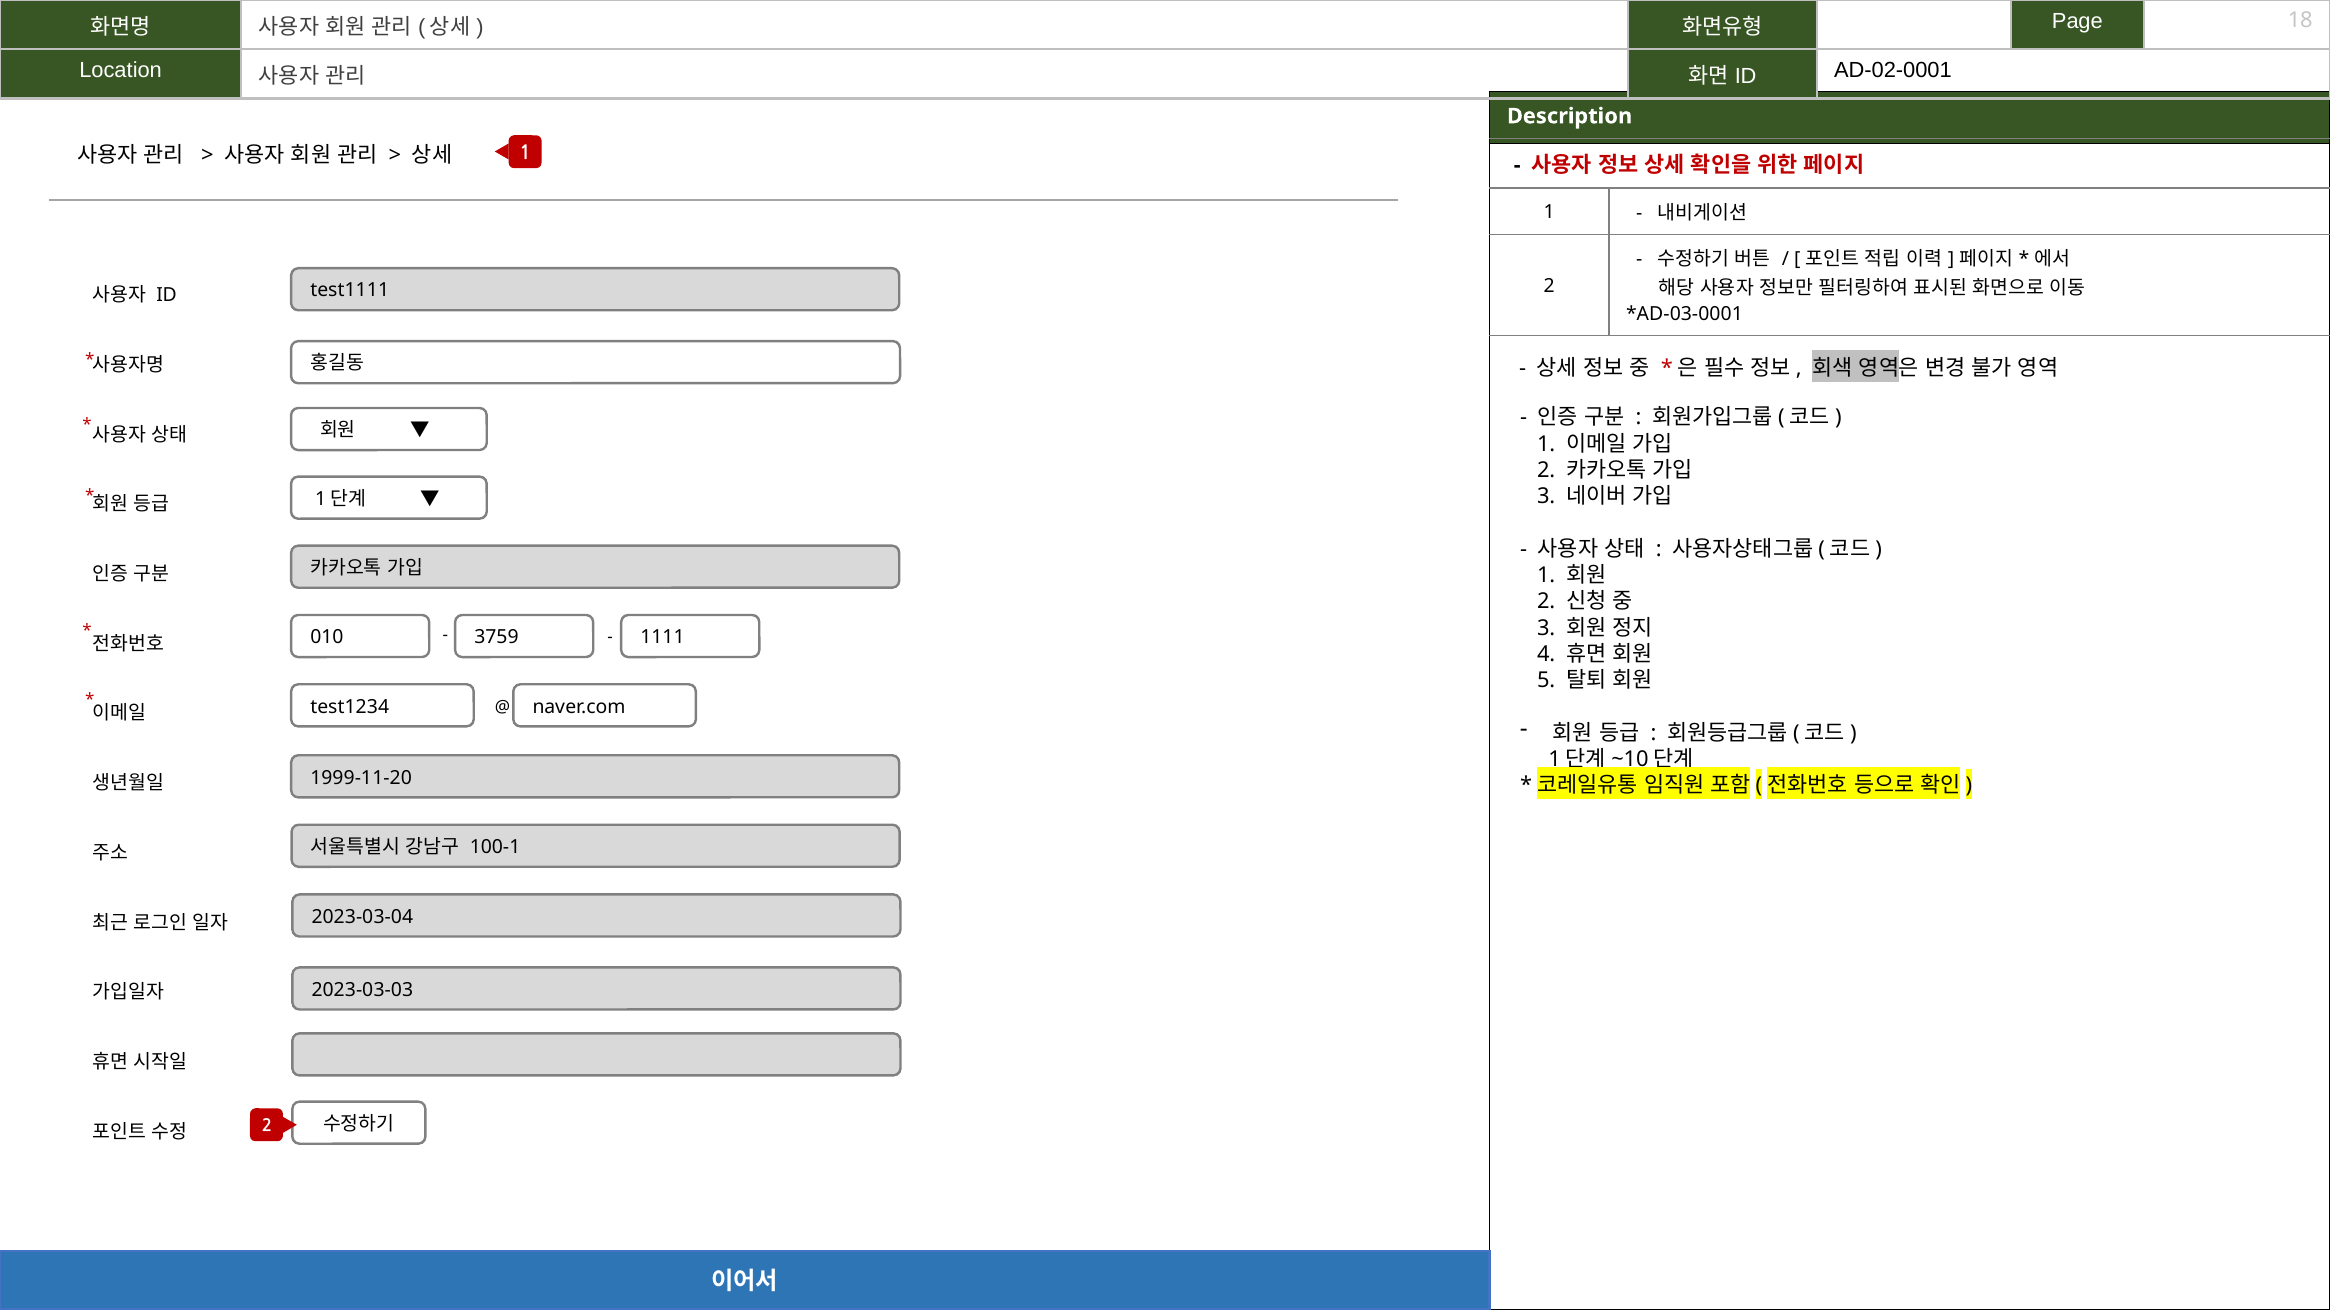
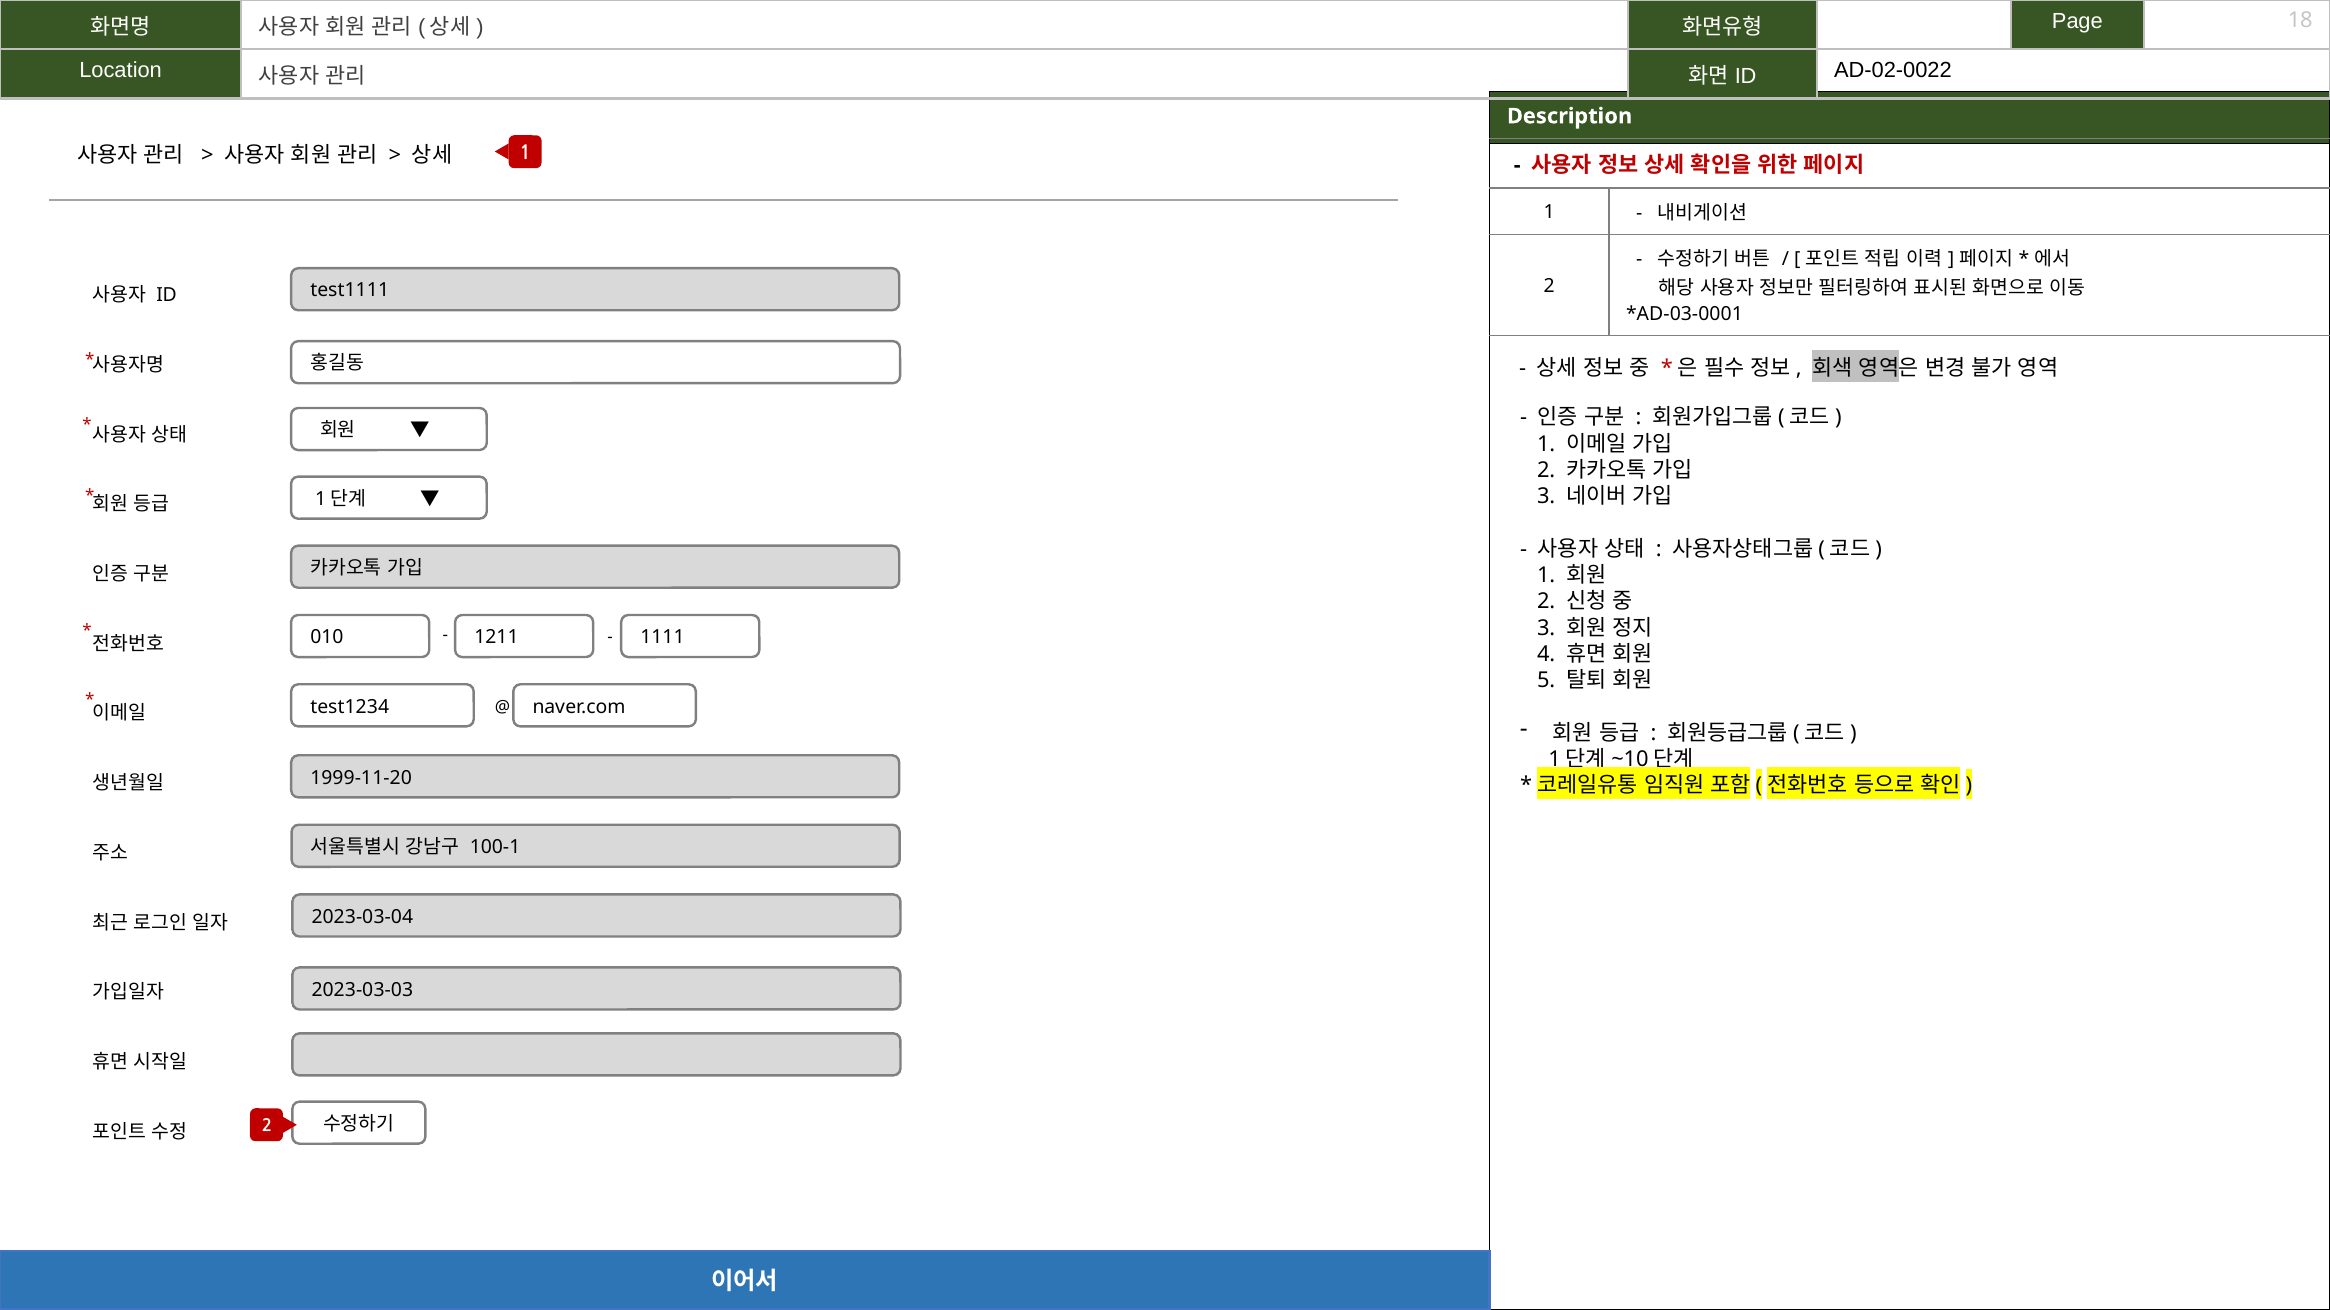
AD-02-0001: AD-02-0001 -> AD-02-0022
3759: 3759 -> 1211
